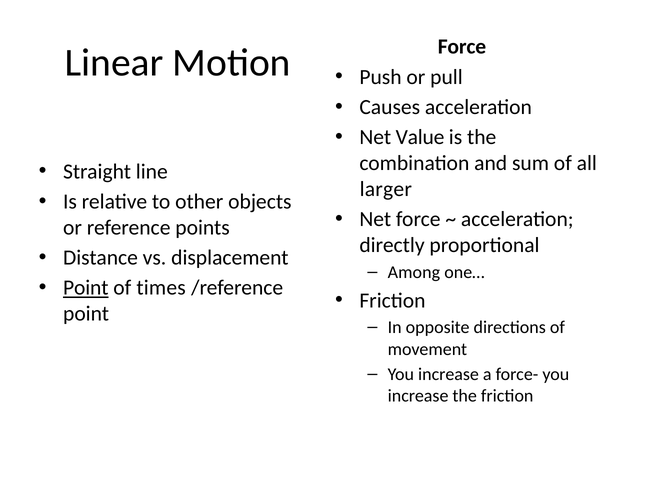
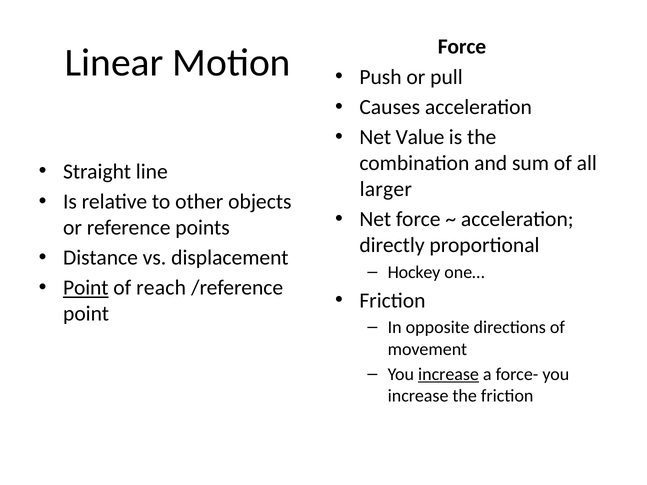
Among: Among -> Hockey
times: times -> reach
increase at (449, 374) underline: none -> present
